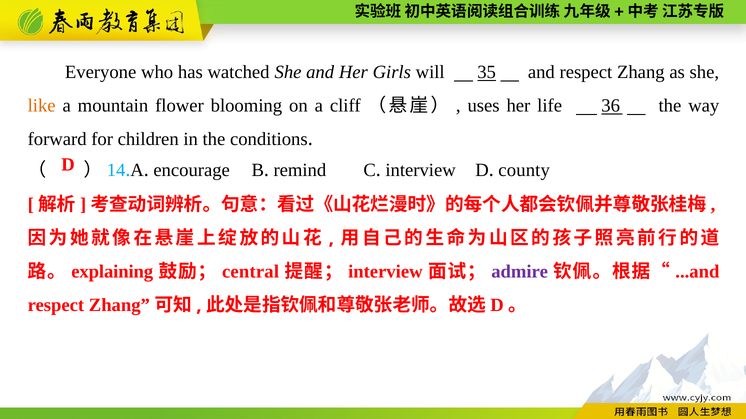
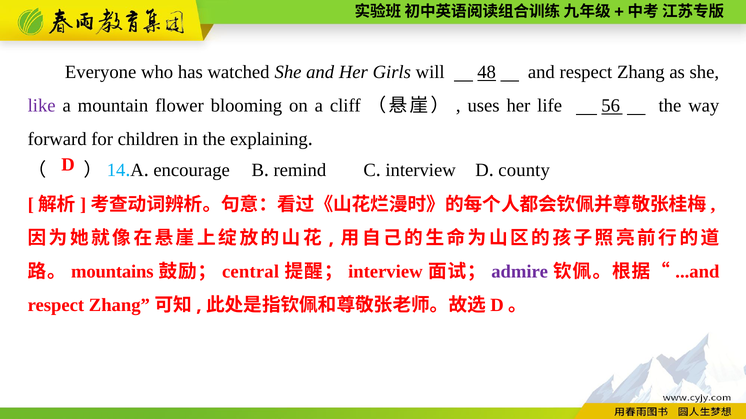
35: 35 -> 48
like colour: orange -> purple
36: 36 -> 56
conditions: conditions -> explaining
explaining: explaining -> mountains
